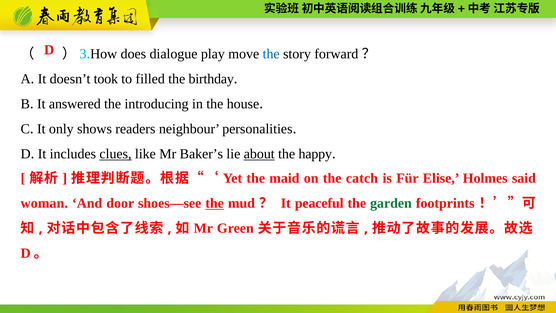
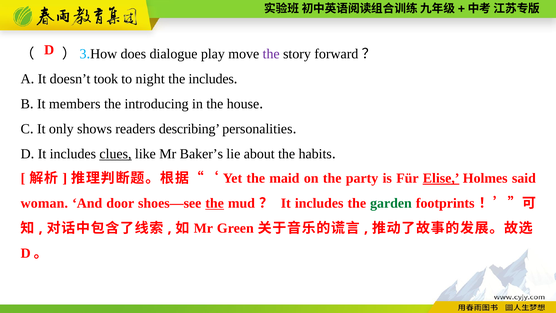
the at (271, 54) colour: blue -> purple
filled: filled -> night
the birthday: birthday -> includes
answered: answered -> members
neighbour: neighbour -> describing
about underline: present -> none
happy: happy -> habits
catch: catch -> party
Elise underline: none -> present
peaceful at (319, 203): peaceful -> includes
